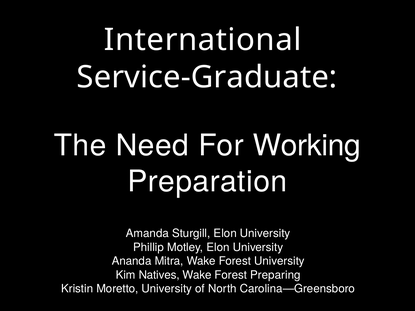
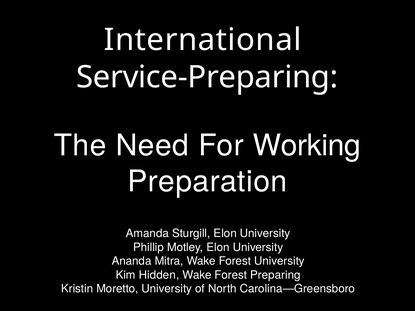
Service-Graduate: Service-Graduate -> Service-Preparing
Natives: Natives -> Hidden
